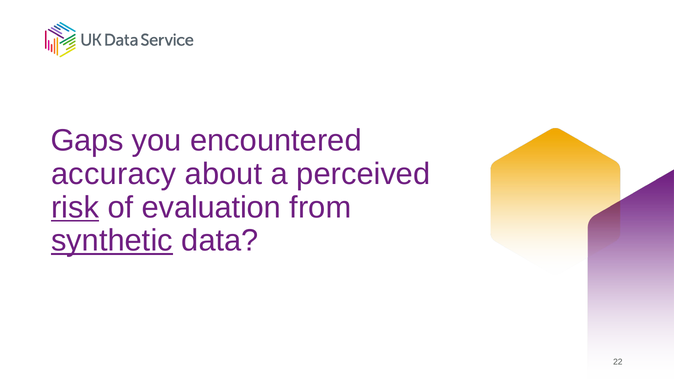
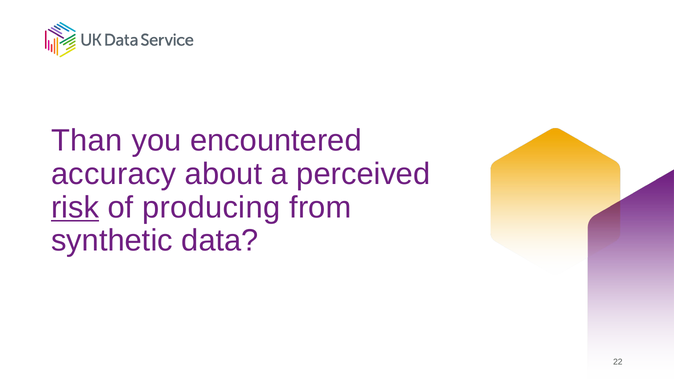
Gaps: Gaps -> Than
evaluation: evaluation -> producing
synthetic underline: present -> none
